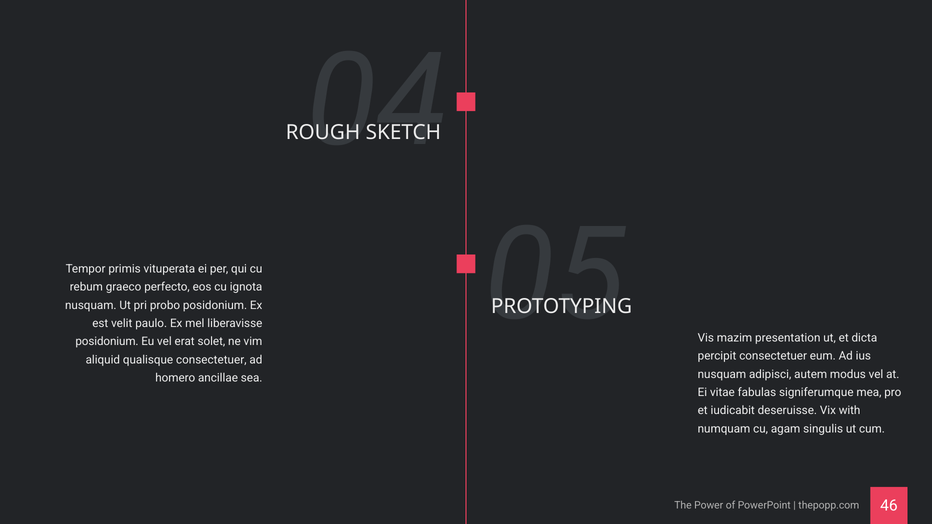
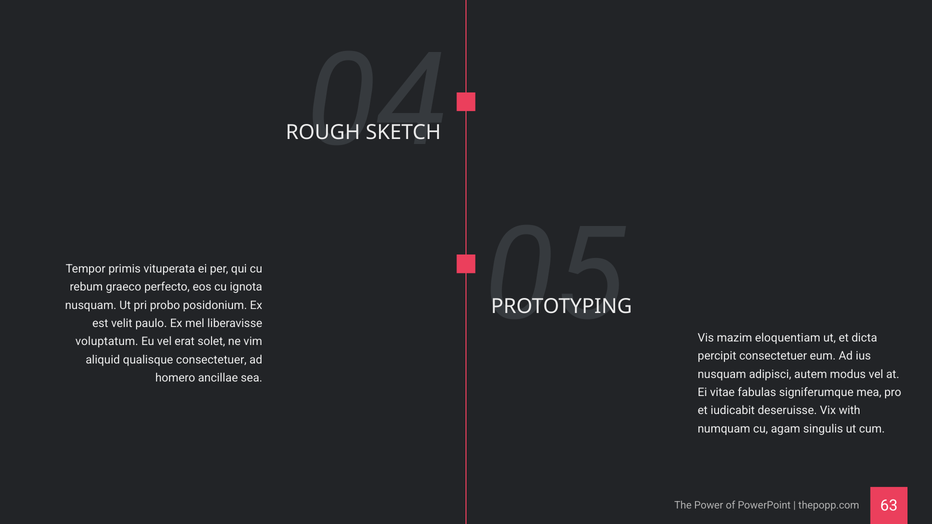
presentation: presentation -> eloquentiam
posidonium at (107, 342): posidonium -> voluptatum
46: 46 -> 63
